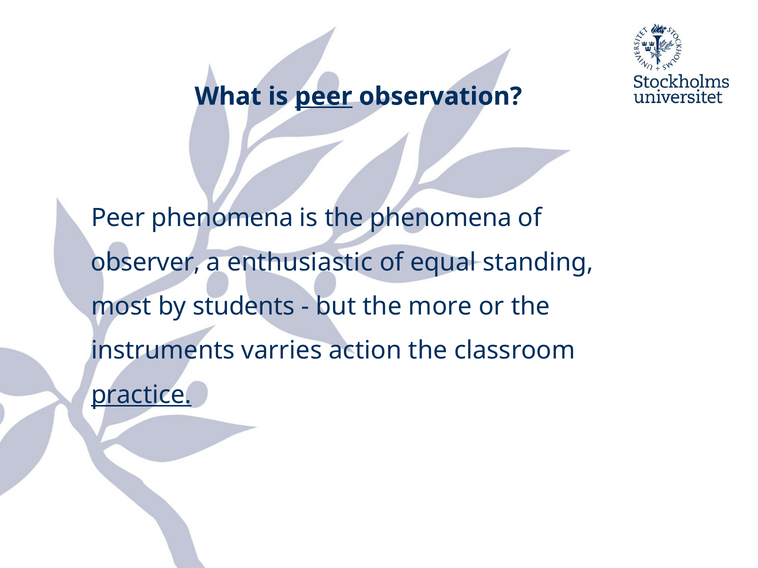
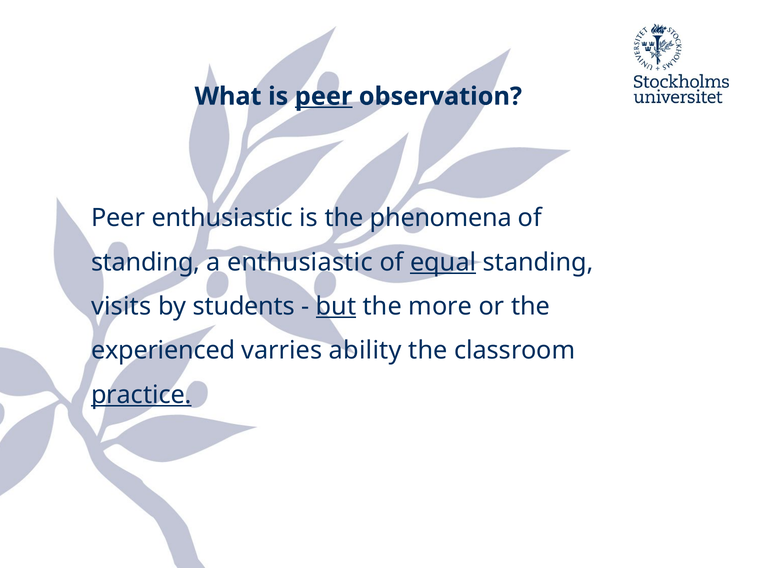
Peer phenomena: phenomena -> enthusiastic
observer at (146, 262): observer -> standing
equal underline: none -> present
most: most -> visits
but underline: none -> present
instruments: instruments -> experienced
action: action -> ability
